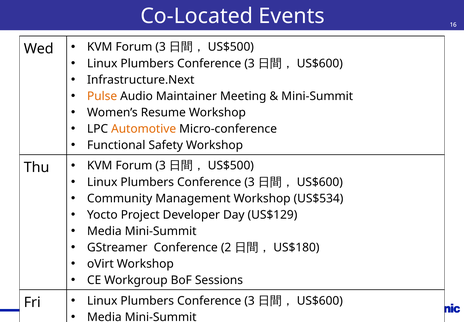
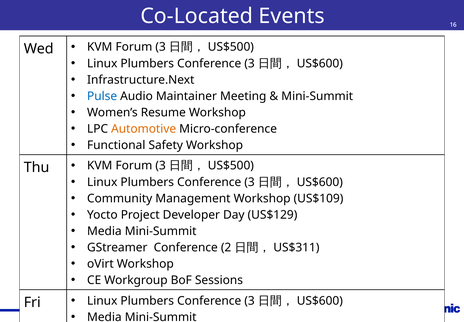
Pulse colour: orange -> blue
US$534: US$534 -> US$109
US$180: US$180 -> US$311
